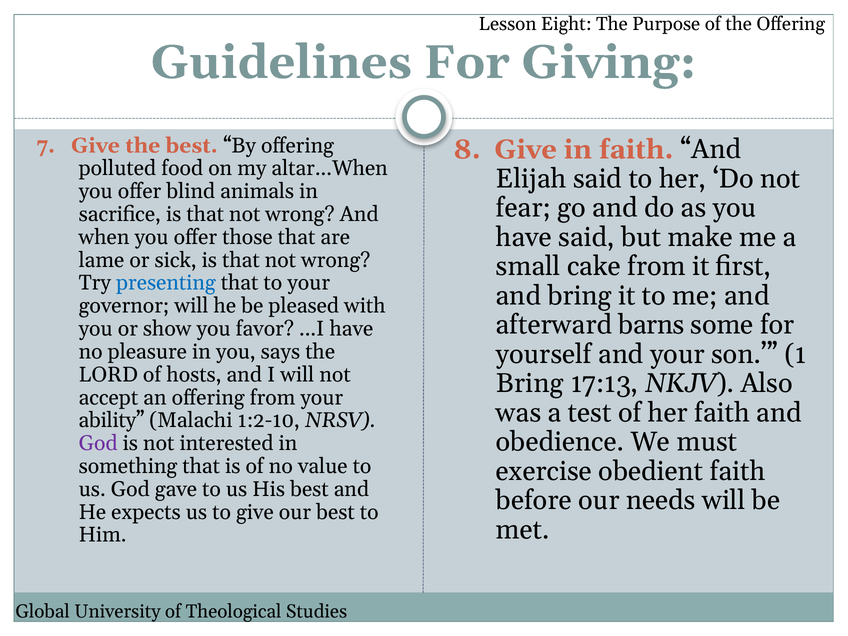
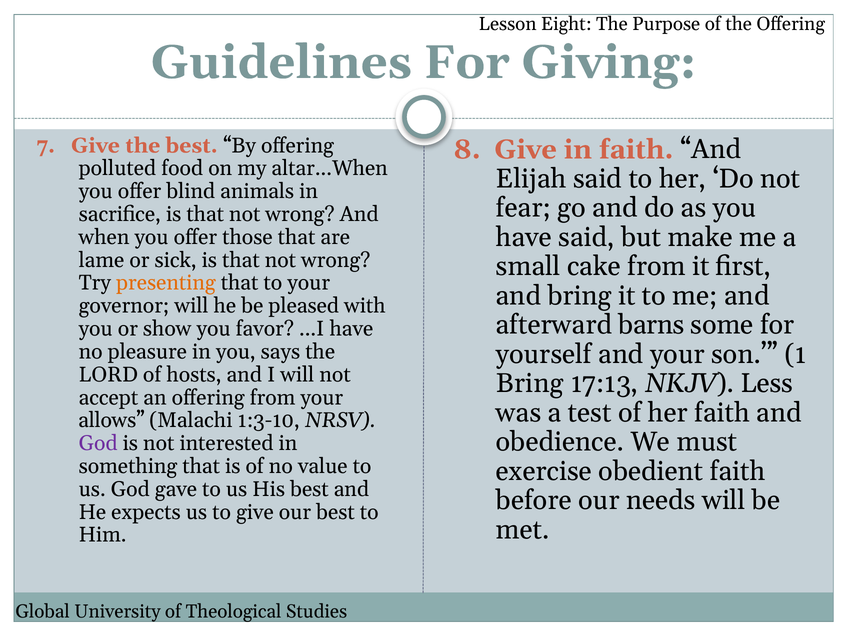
presenting colour: blue -> orange
Also: Also -> Less
ability: ability -> allows
1:2-10: 1:2-10 -> 1:3-10
